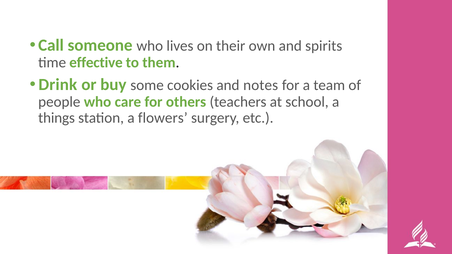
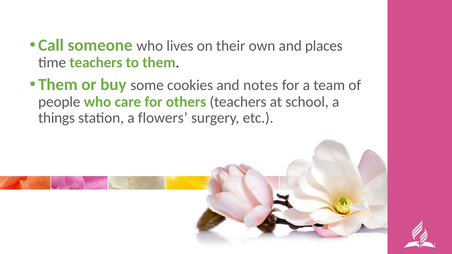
spirits: spirits -> places
time effective: effective -> teachers
Drink at (58, 85): Drink -> Them
